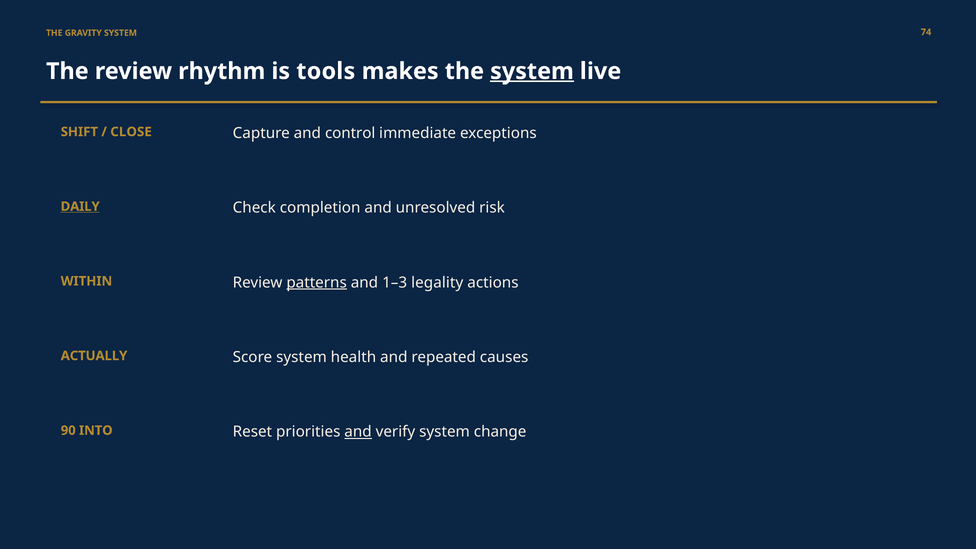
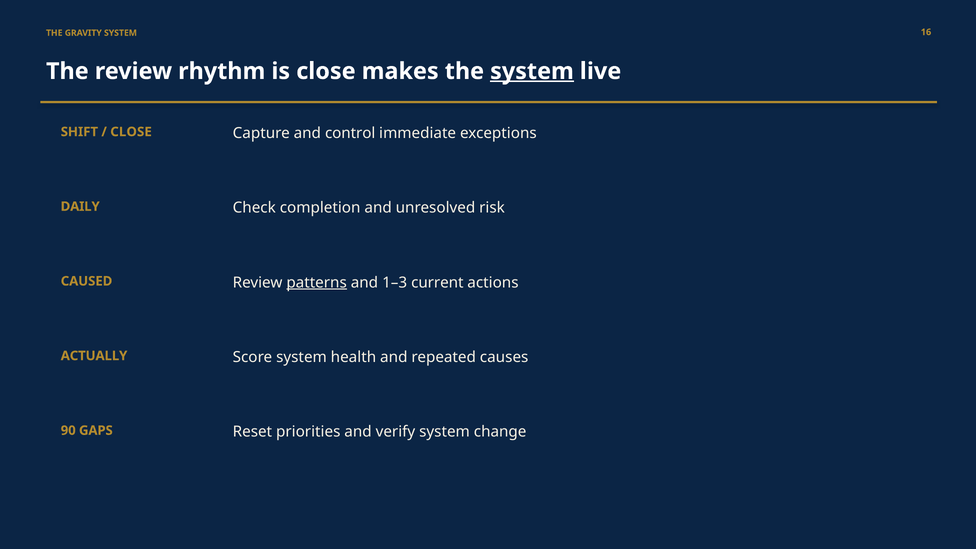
74: 74 -> 16
is tools: tools -> close
DAILY underline: present -> none
WITHIN: WITHIN -> CAUSED
legality: legality -> current
INTO: INTO -> GAPS
and at (358, 432) underline: present -> none
